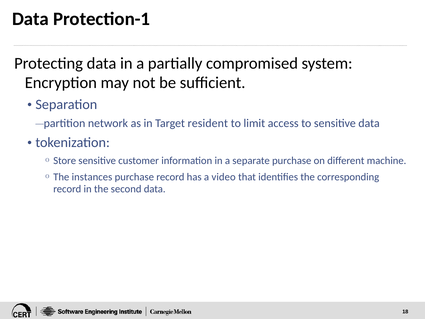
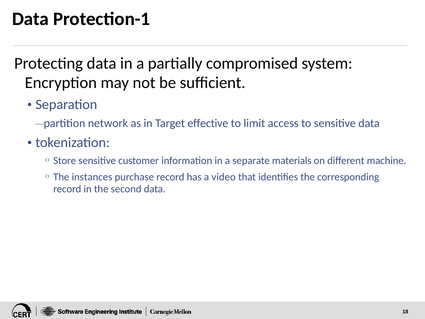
resident: resident -> effective
separate purchase: purchase -> materials
